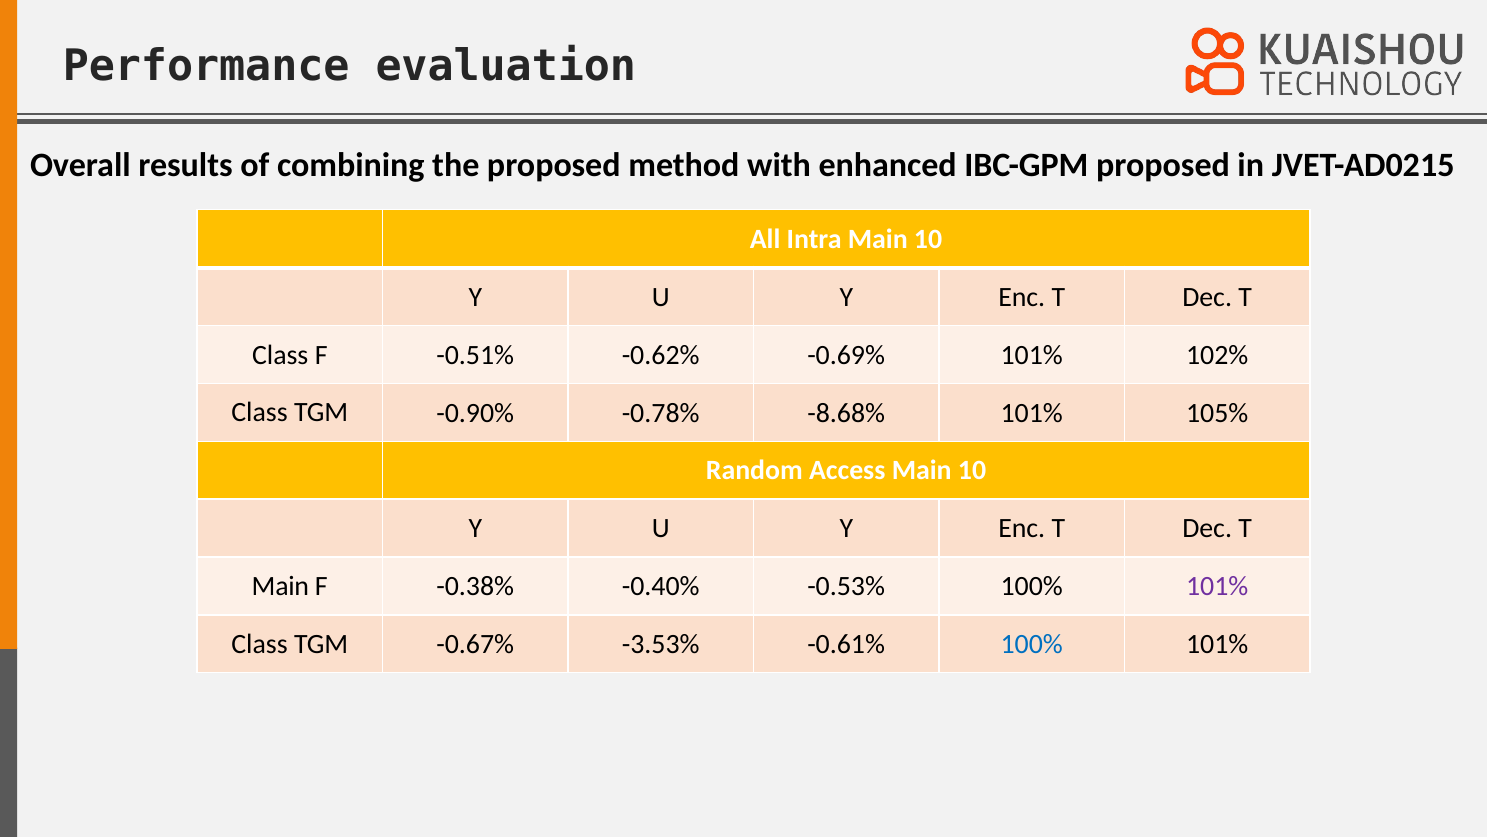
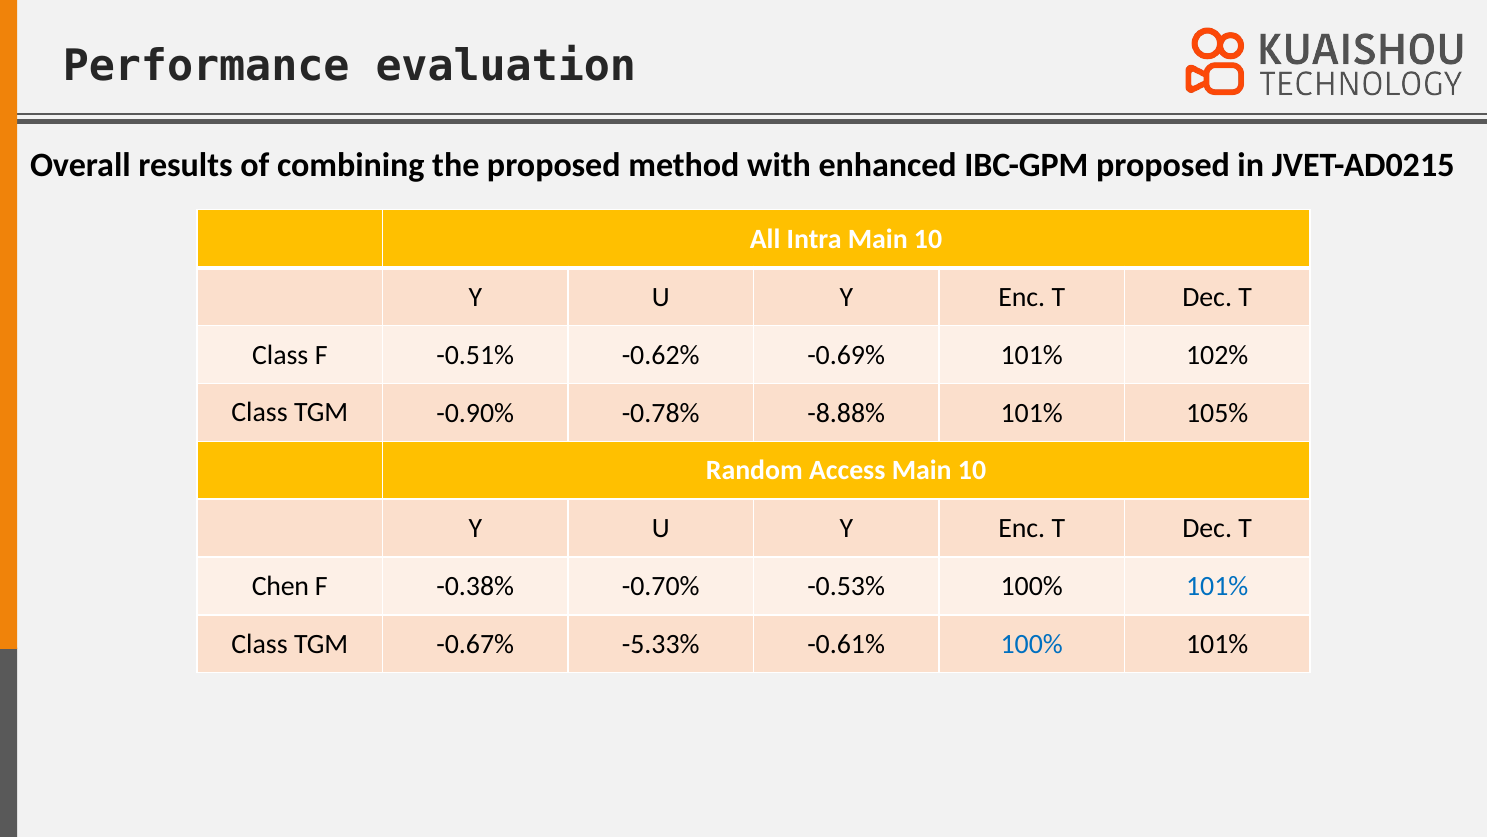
-8.68%: -8.68% -> -8.88%
Main at (280, 586): Main -> Chen
-0.40%: -0.40% -> -0.70%
101% at (1217, 586) colour: purple -> blue
-3.53%: -3.53% -> -5.33%
